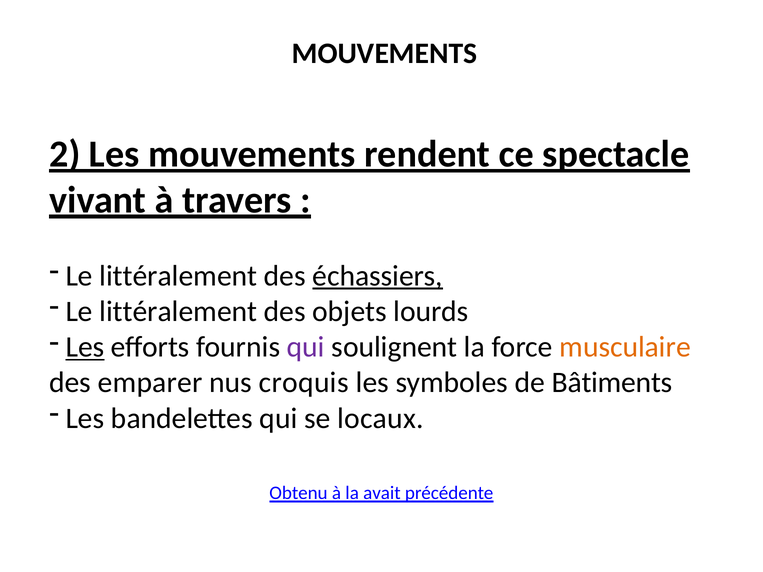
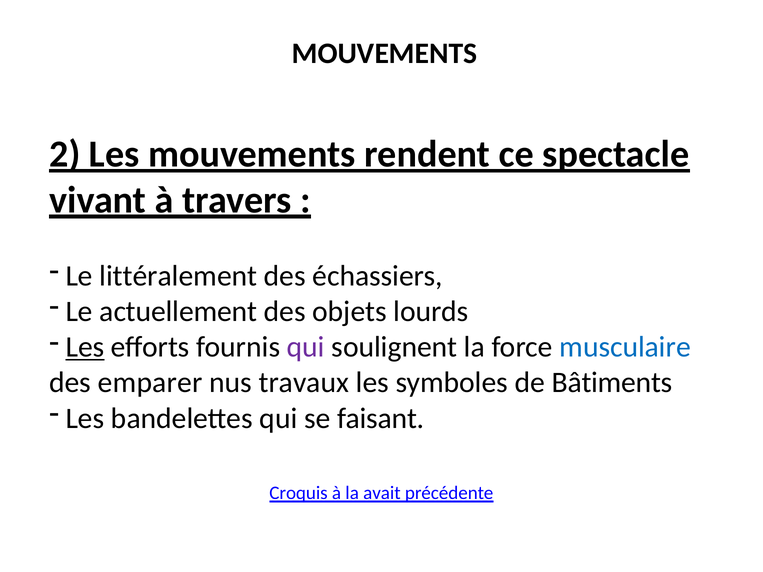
échassiers underline: present -> none
littéralement at (178, 312): littéralement -> actuellement
musculaire colour: orange -> blue
croquis: croquis -> travaux
locaux: locaux -> faisant
Obtenu: Obtenu -> Croquis
